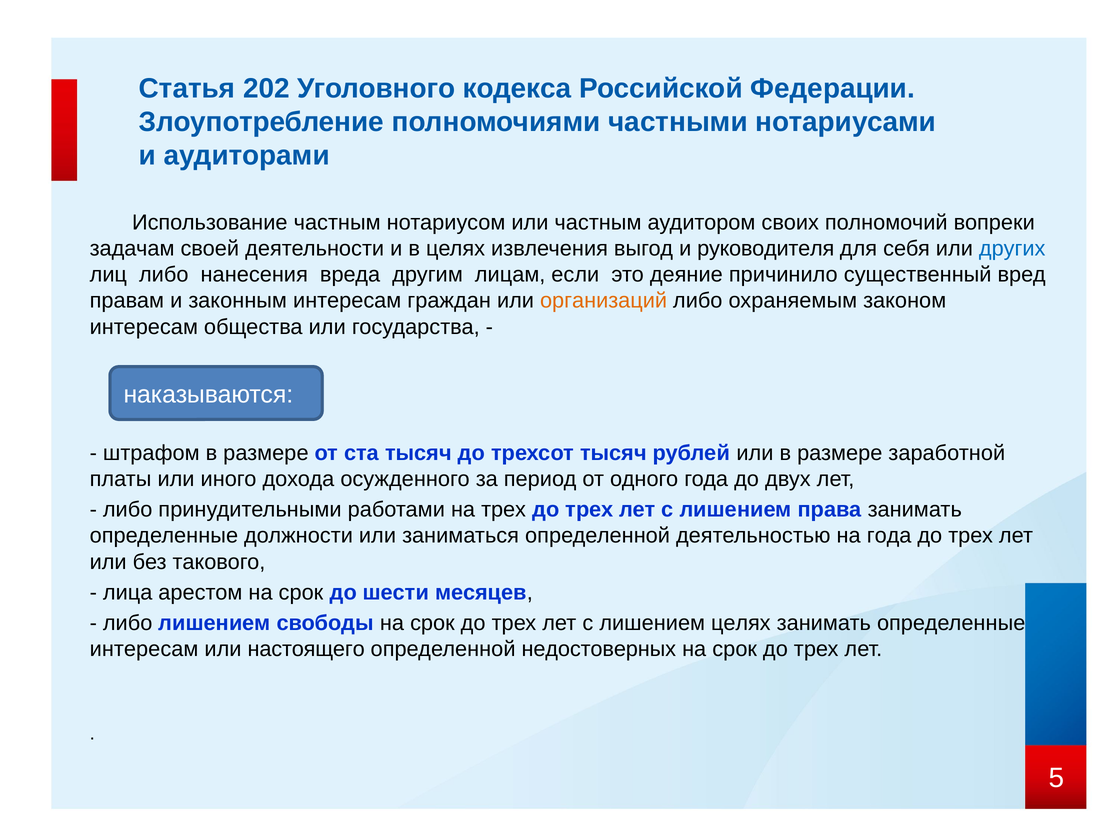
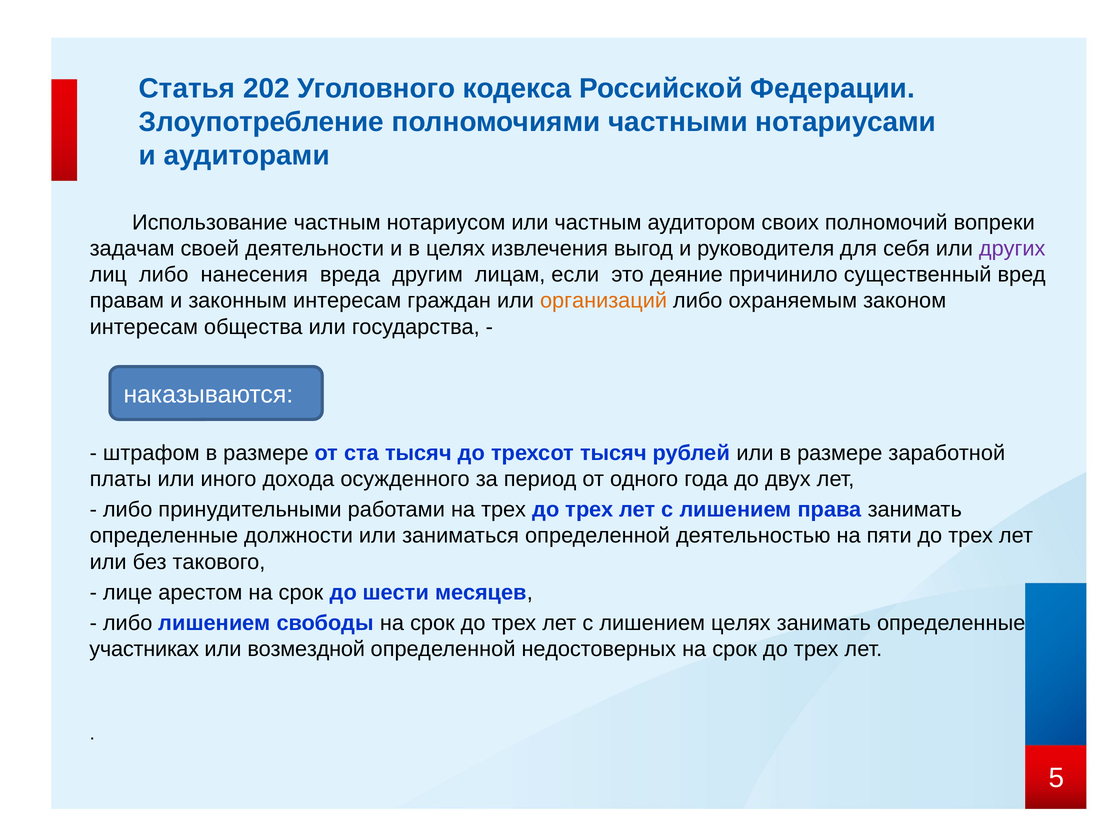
других colour: blue -> purple
на года: года -> пяти
лица: лица -> лице
интересам at (144, 649): интересам -> участниках
настоящего: настоящего -> возмездной
